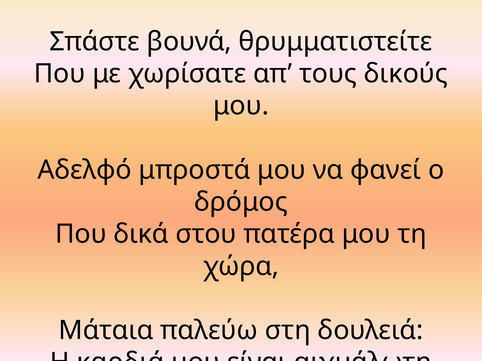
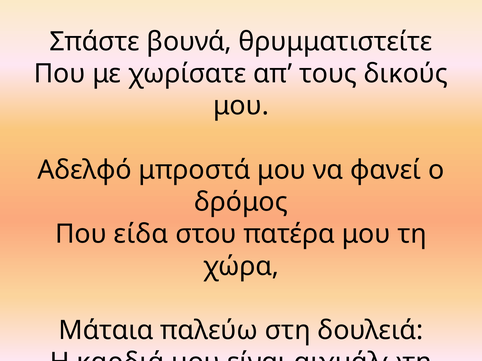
δικά: δικά -> είδα
